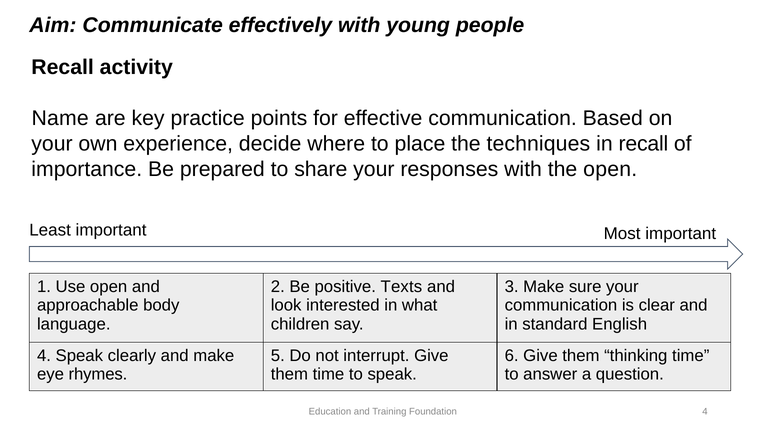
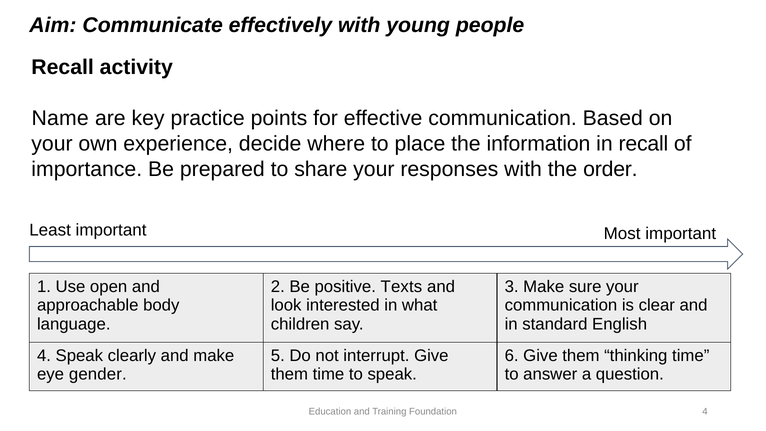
techniques: techniques -> information
the open: open -> order
rhymes: rhymes -> gender
